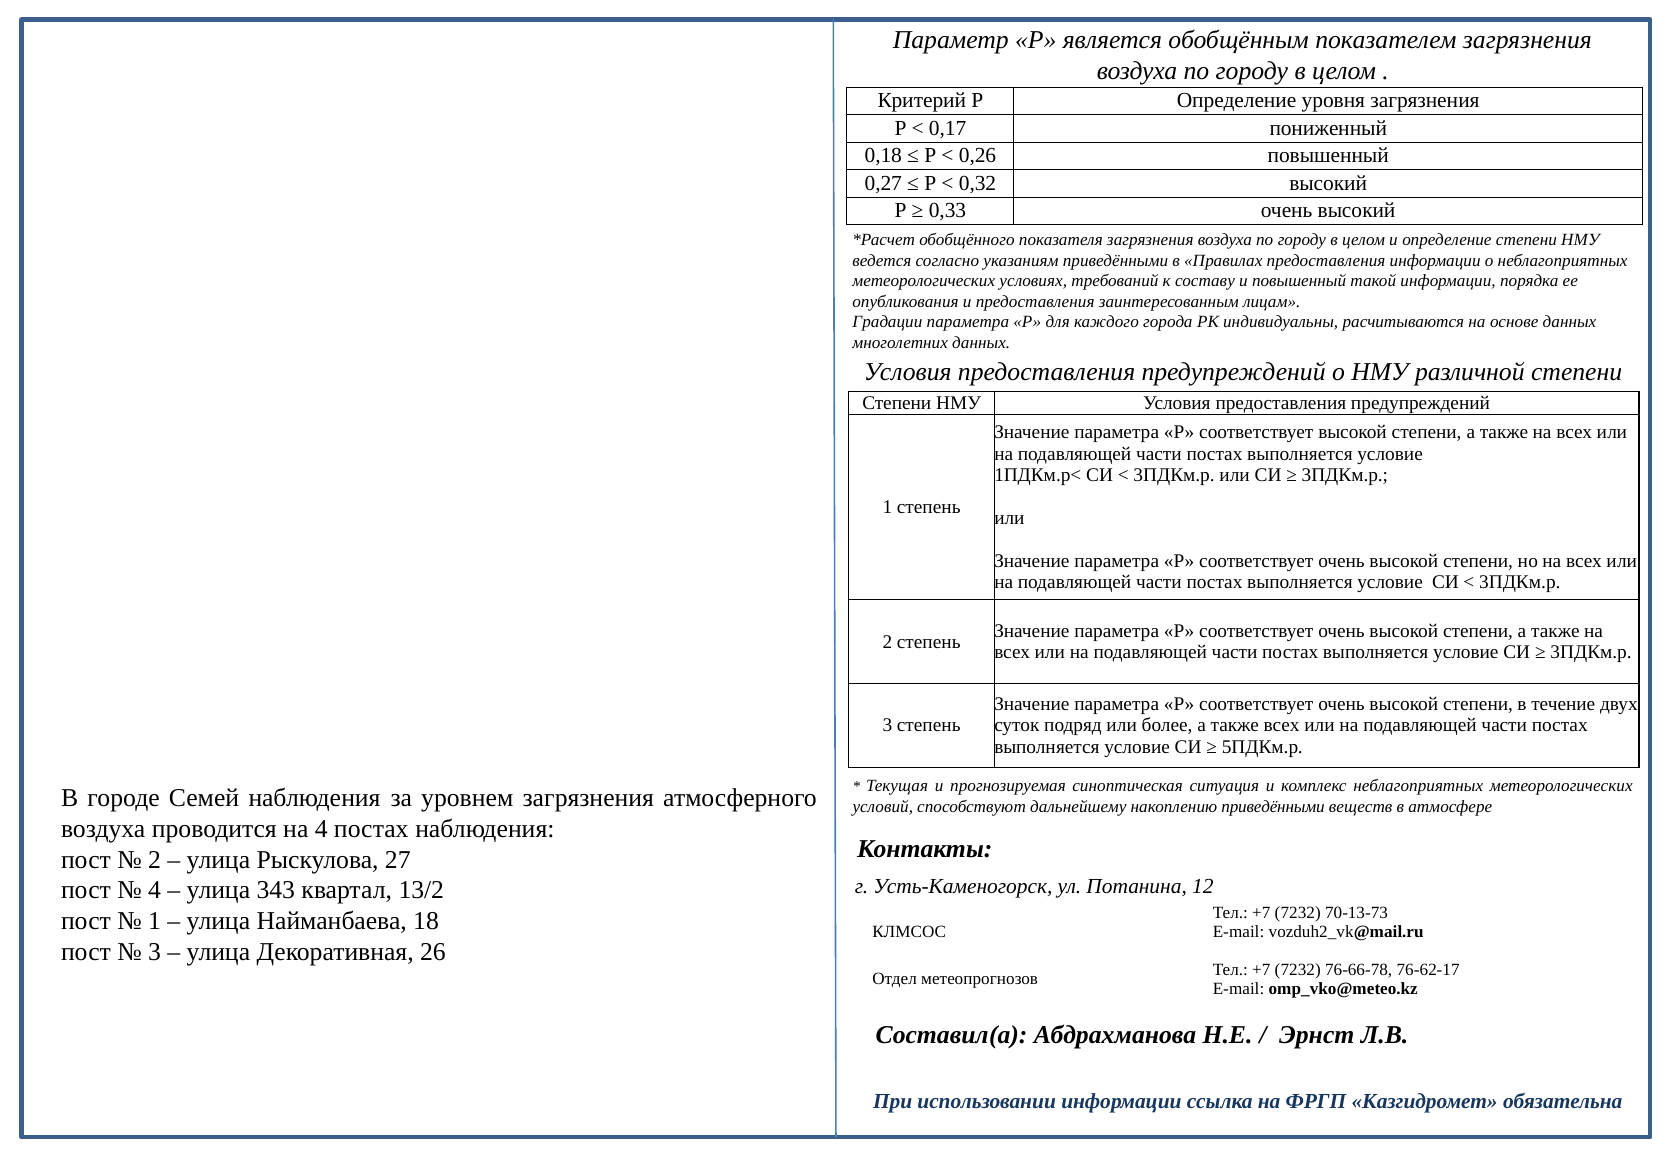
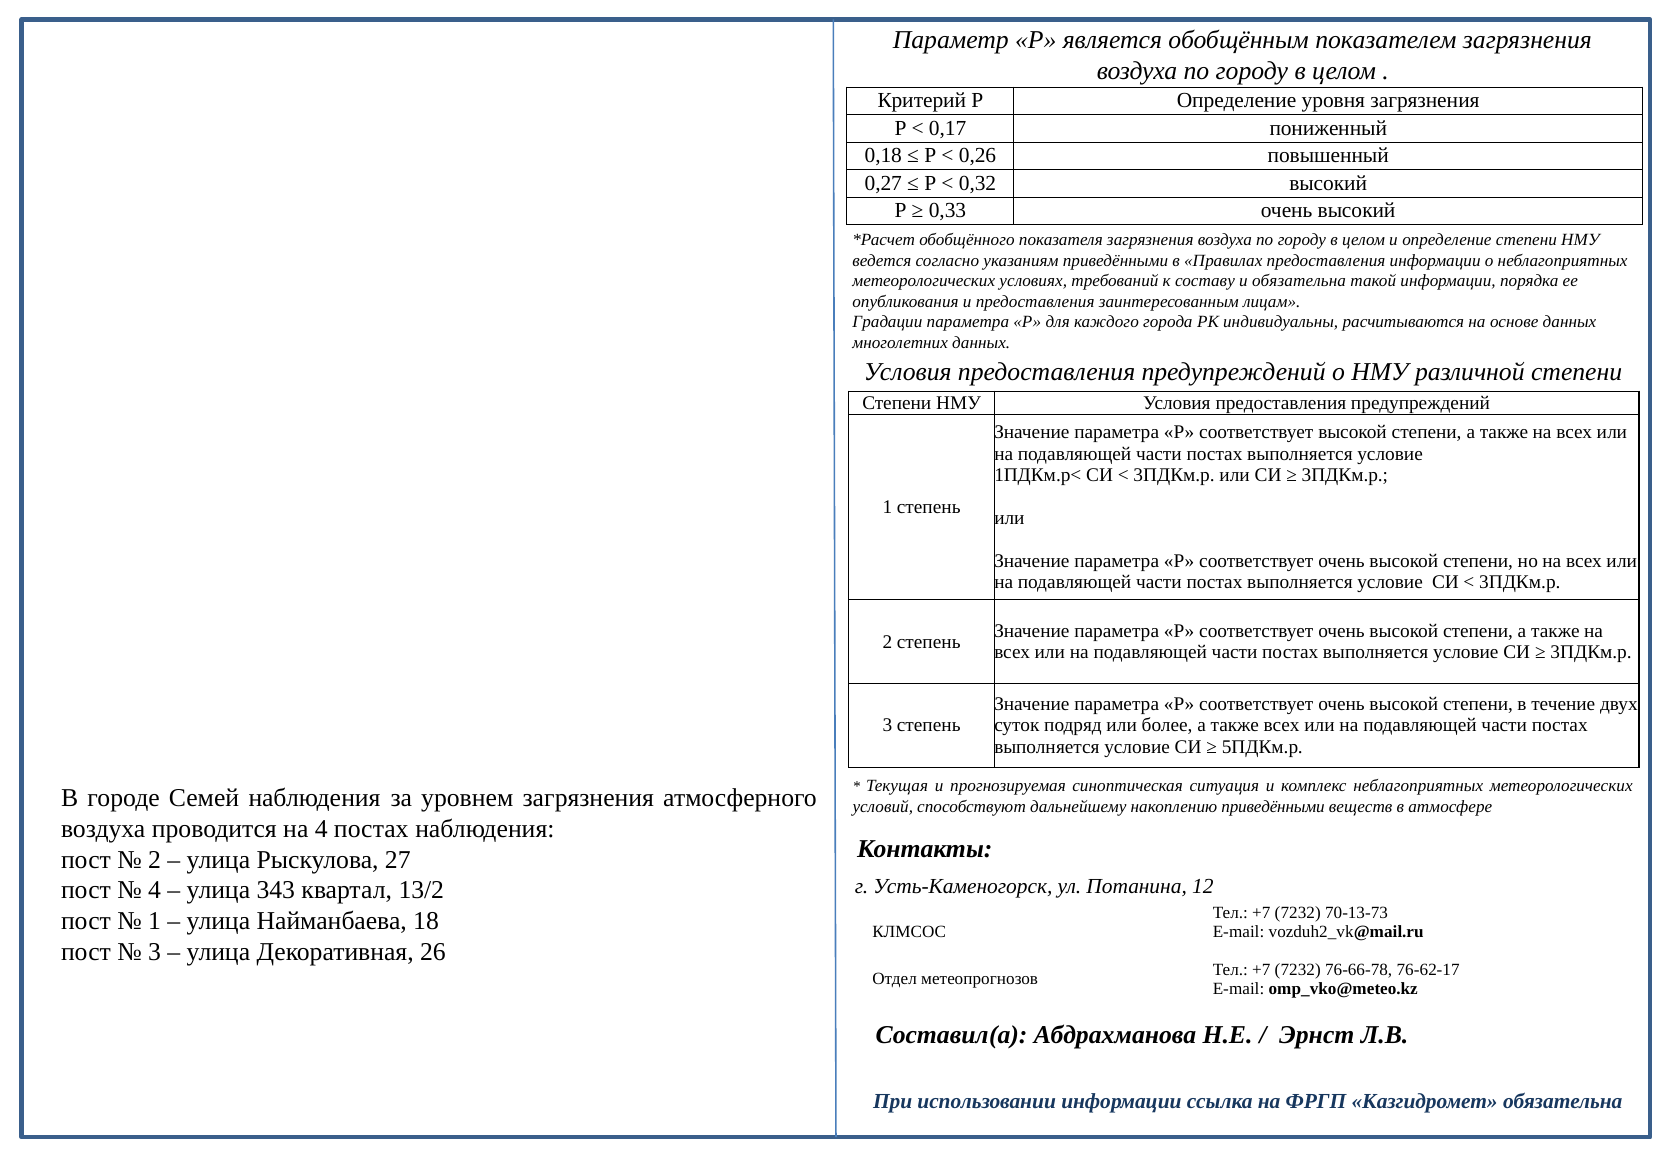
и повышенный: повышенный -> обязательна
